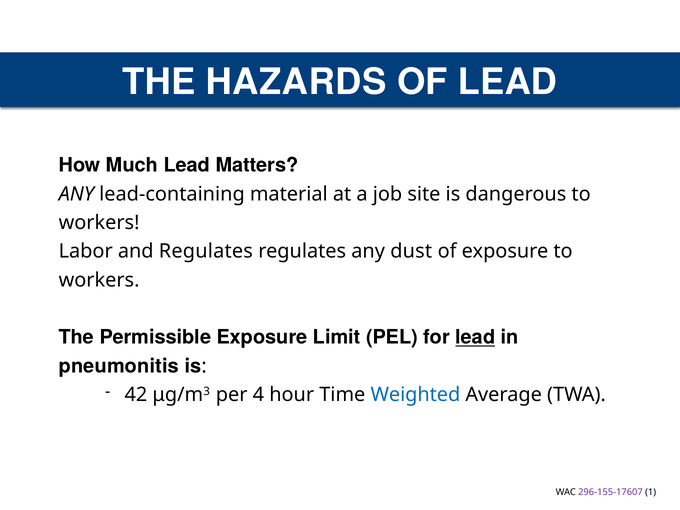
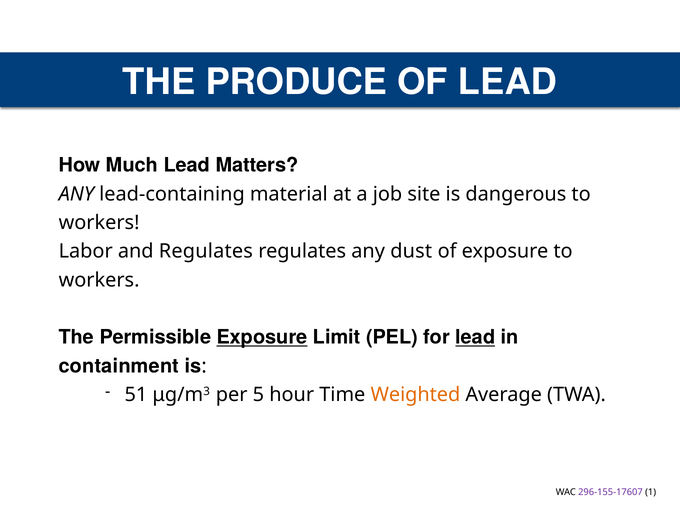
HAZARDS: HAZARDS -> PRODUCE
Exposure at (262, 337) underline: none -> present
pneumonitis: pneumonitis -> containment
42: 42 -> 51
4: 4 -> 5
Weighted colour: blue -> orange
